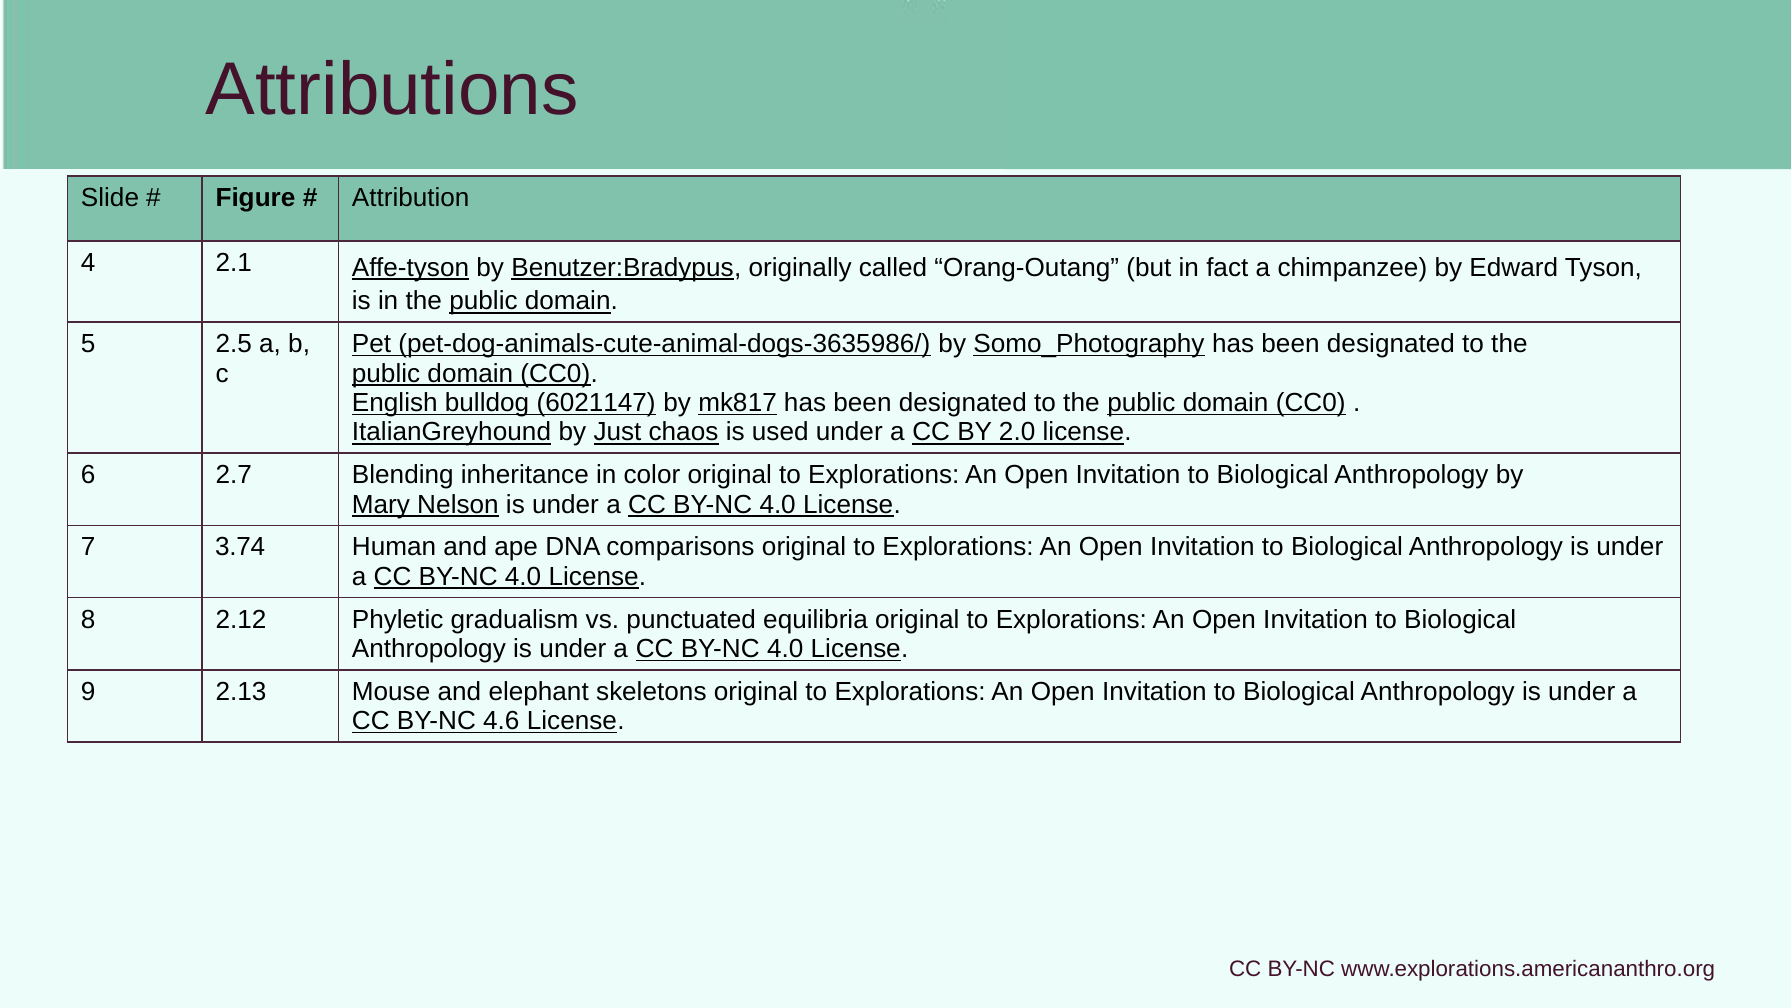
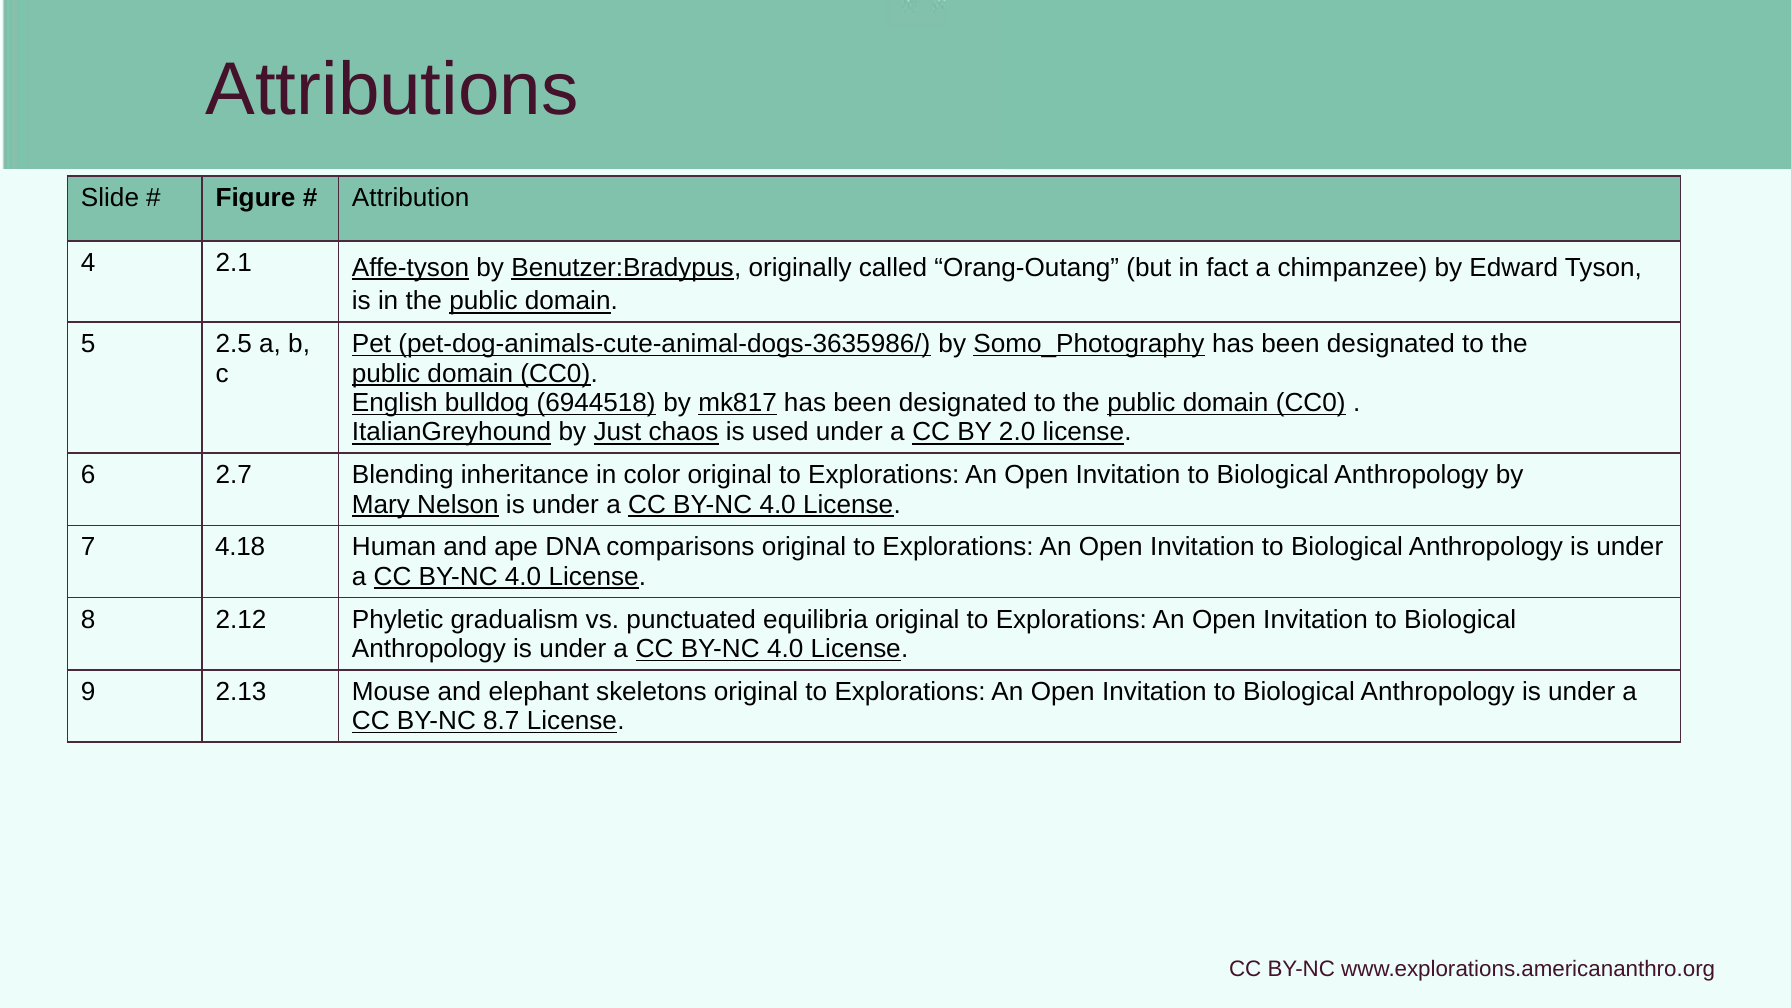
6021147: 6021147 -> 6944518
3.74: 3.74 -> 4.18
4.6: 4.6 -> 8.7
